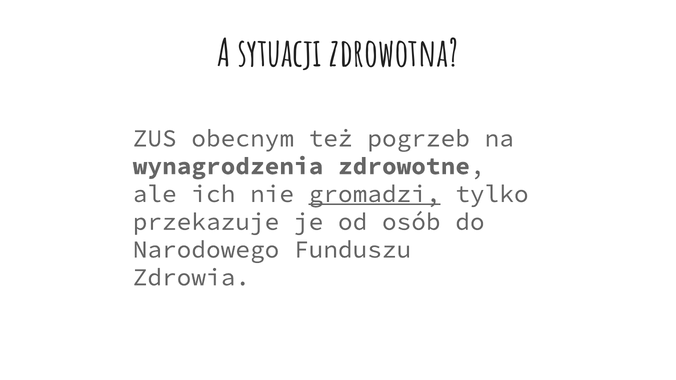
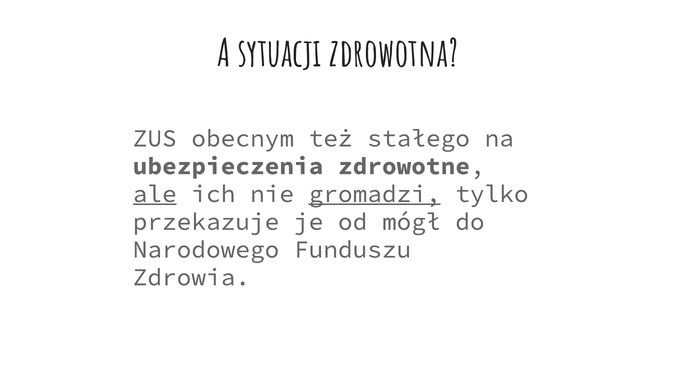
pogrzeb: pogrzeb -> stałego
wynagrodzenia: wynagrodzenia -> ubezpieczenia
ale underline: none -> present
osób: osób -> mógł
